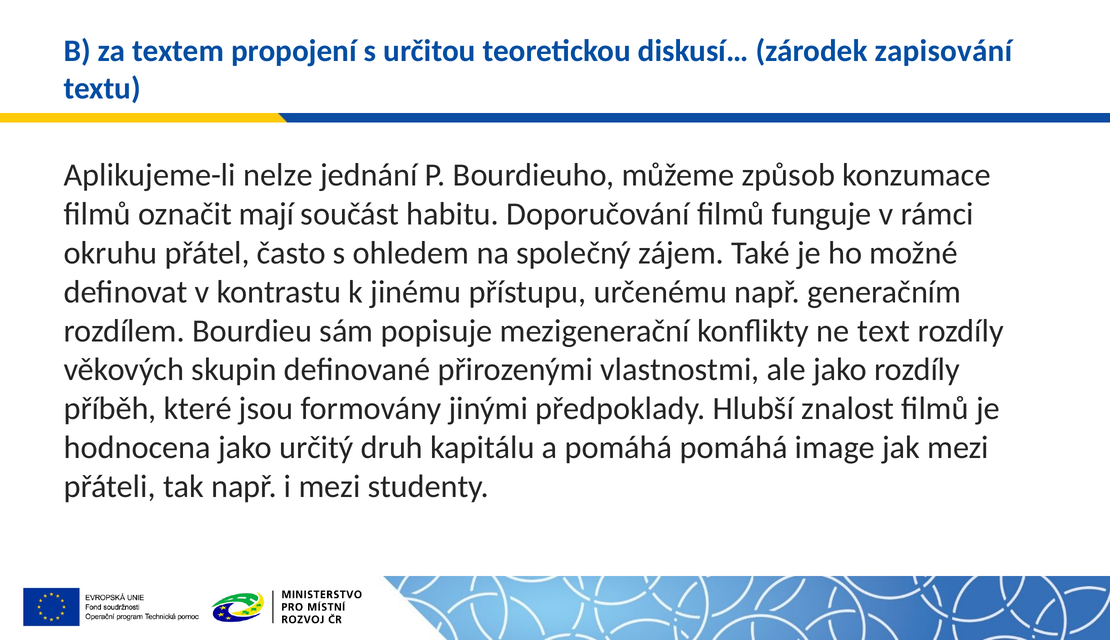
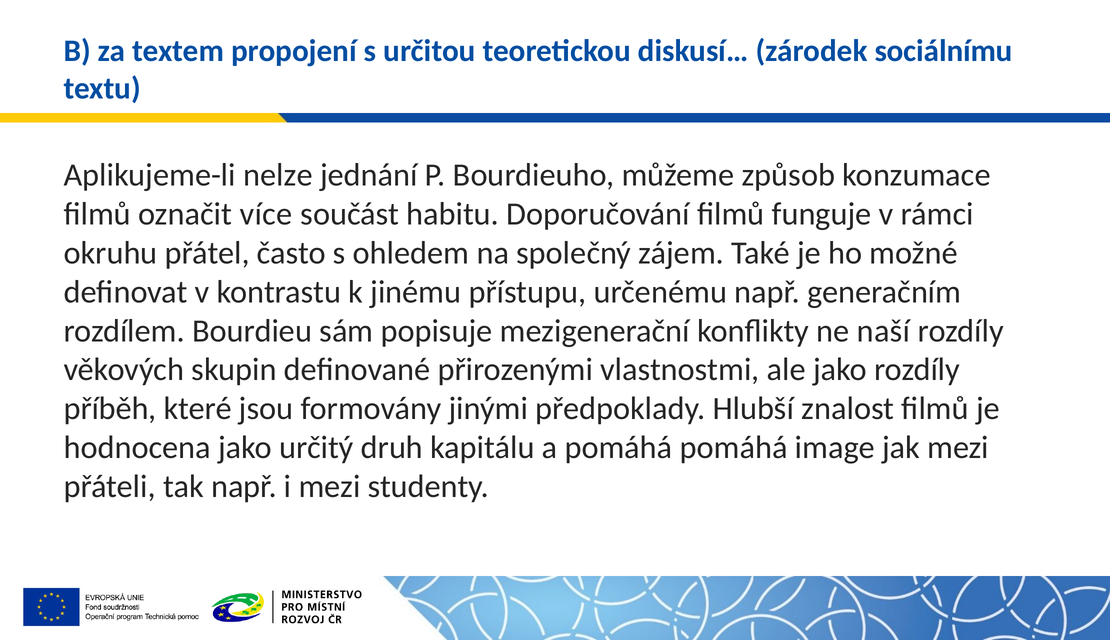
zapisování: zapisování -> sociálnímu
mají: mají -> více
text: text -> naší
